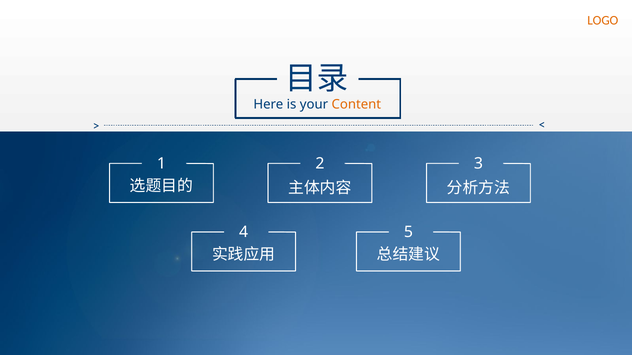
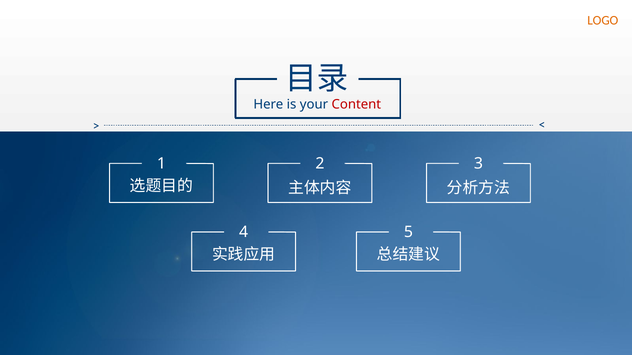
Content colour: orange -> red
